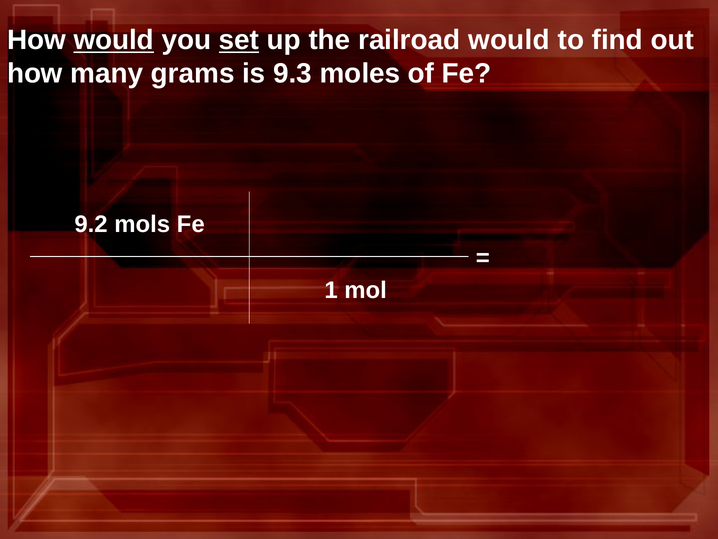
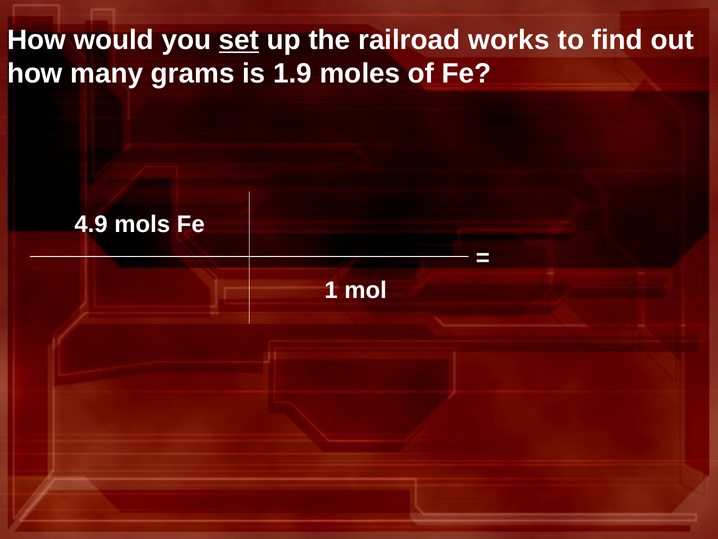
would at (114, 40) underline: present -> none
railroad would: would -> works
9.3: 9.3 -> 1.9
9.2: 9.2 -> 4.9
